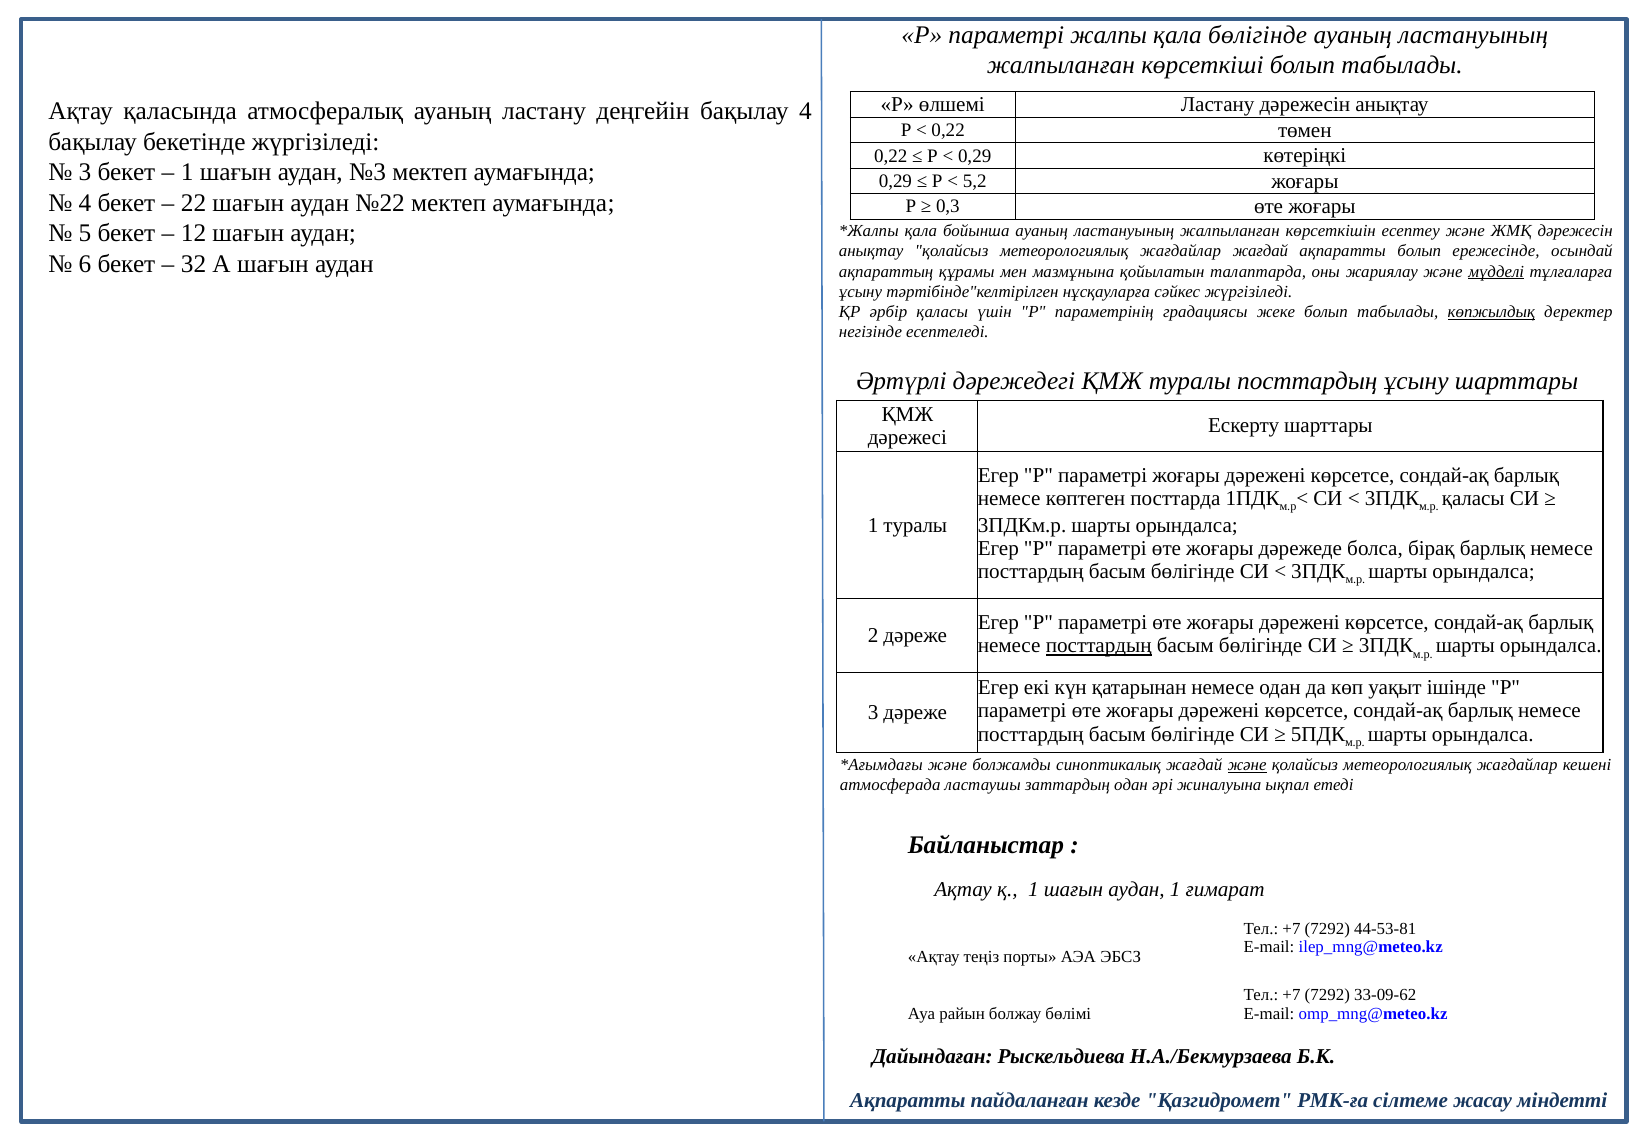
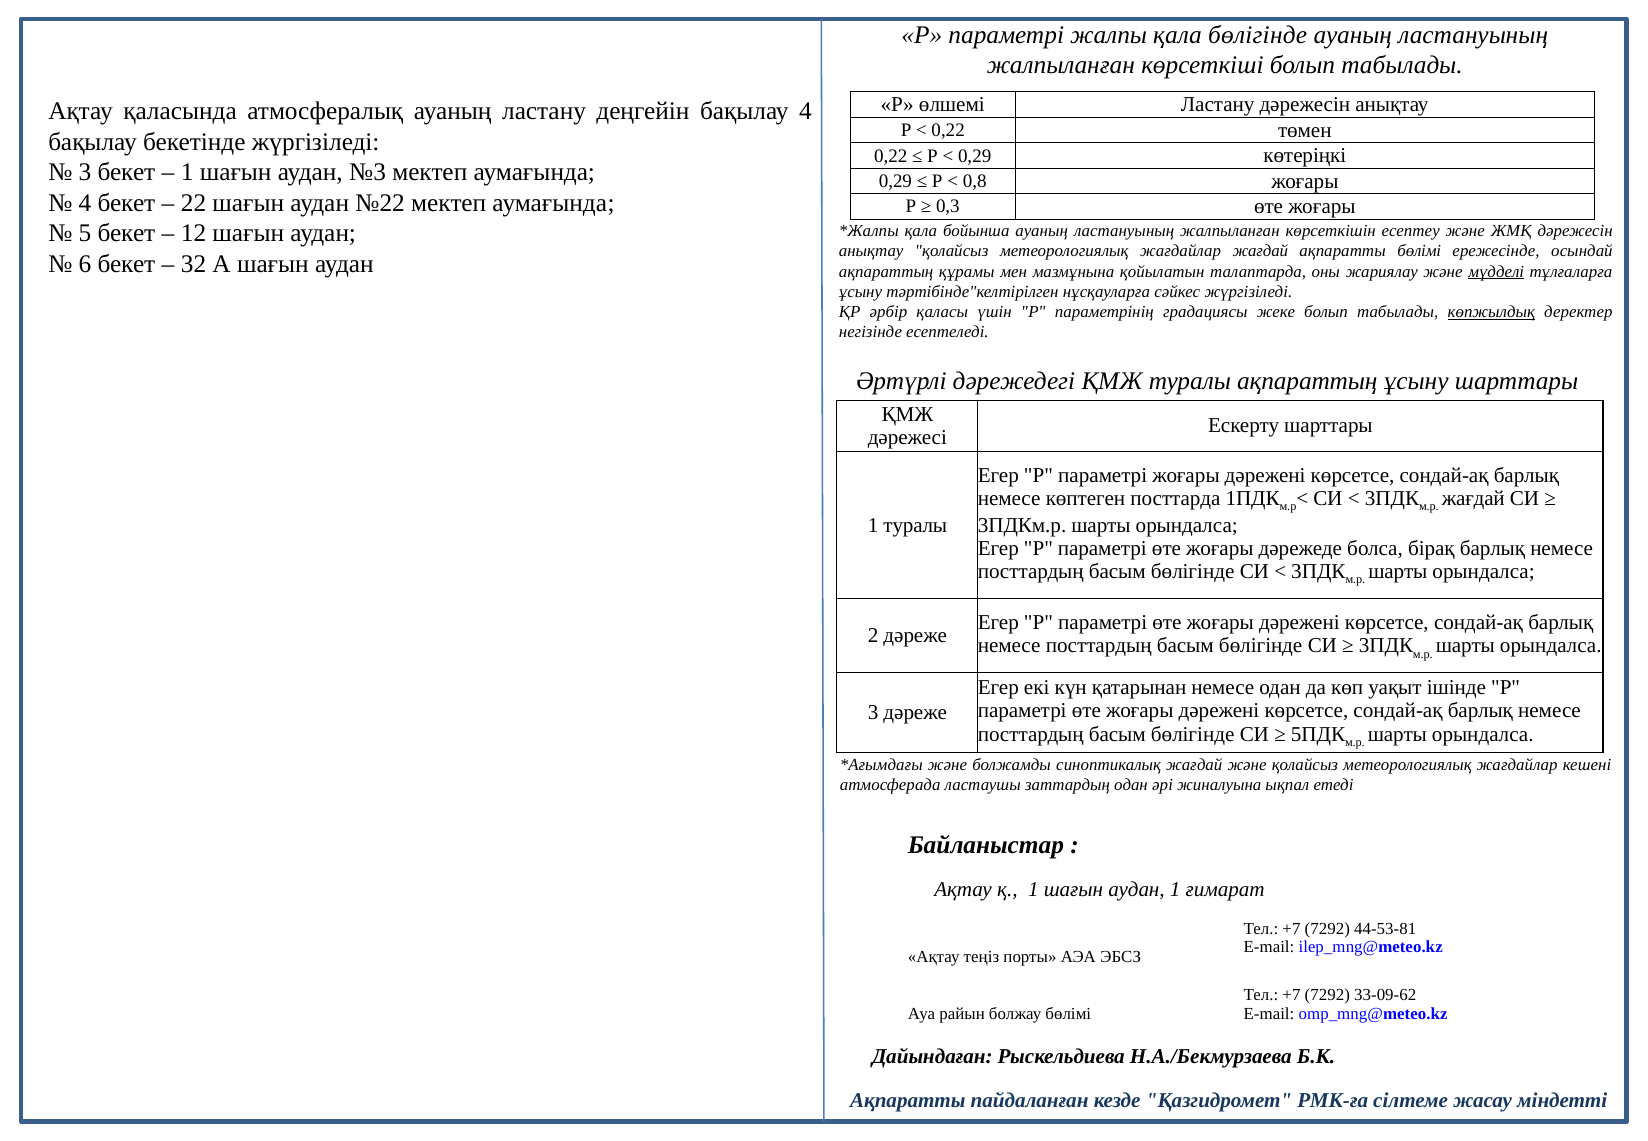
5,2: 5,2 -> 0,8
ақпаратты болып: болып -> бөлімі
туралы посттардың: посттардың -> ақпараттың
қаласы at (1473, 498): қаласы -> жағдай
посттардың at (1099, 646) underline: present -> none
және at (1247, 765) underline: present -> none
